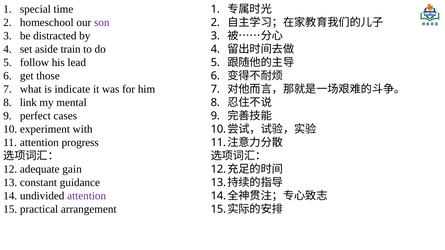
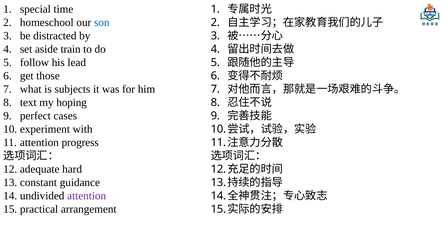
son colour: purple -> blue
indicate: indicate -> subjects
link: link -> text
mental: mental -> hoping
gain: gain -> hard
